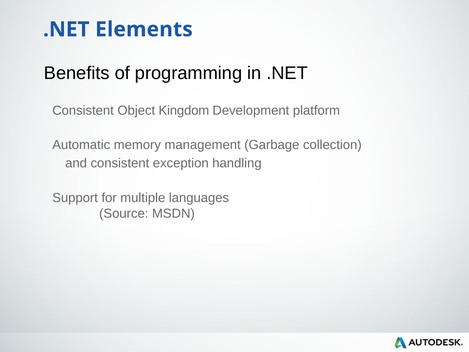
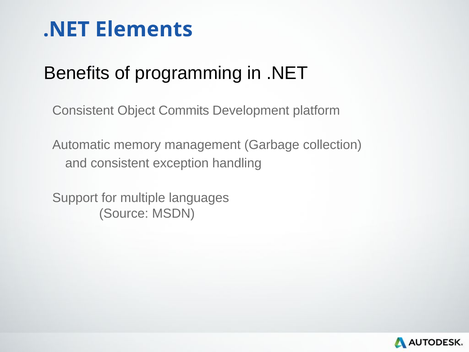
Kingdom: Kingdom -> Commits
